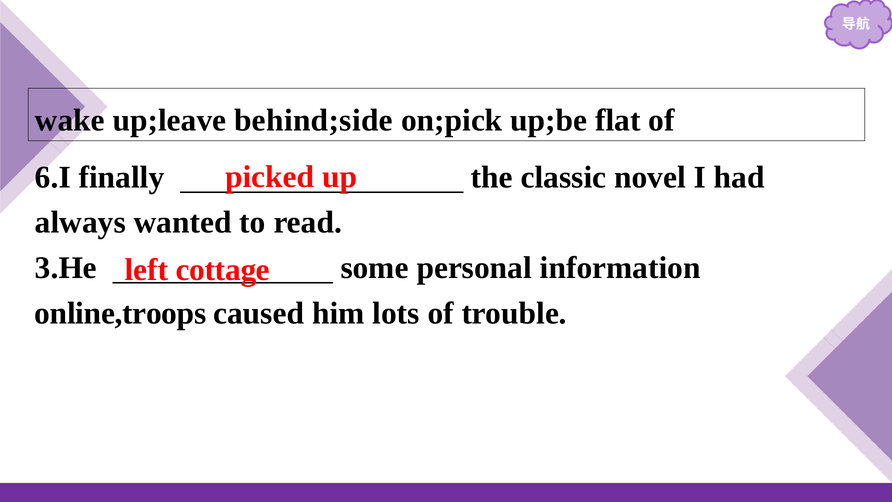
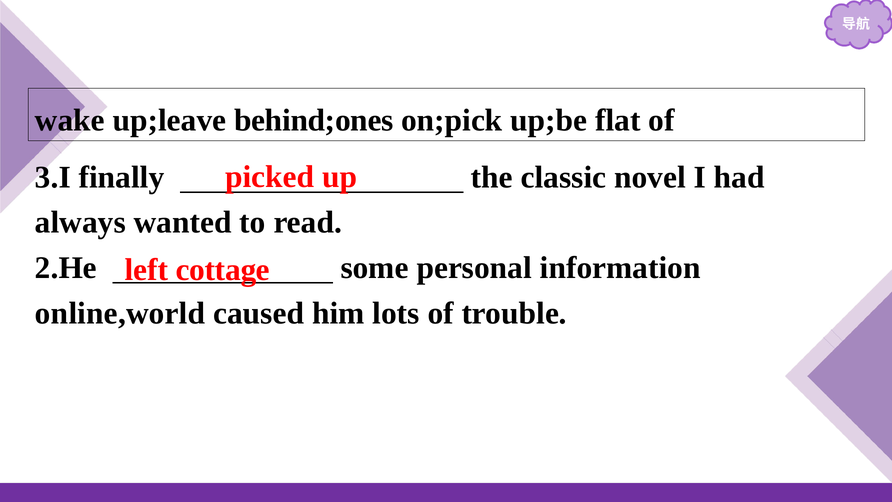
behind;side: behind;side -> behind;ones
6.I: 6.I -> 3.I
3.He: 3.He -> 2.He
online,troops: online,troops -> online,world
